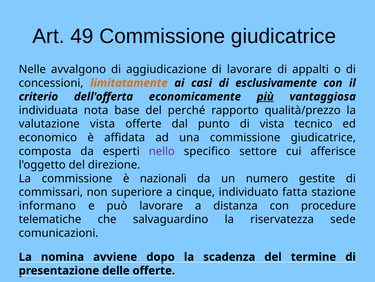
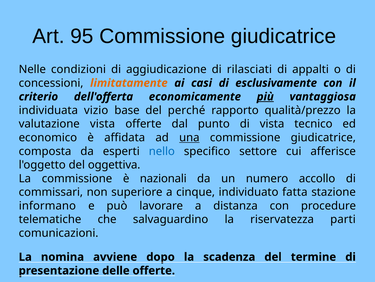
49: 49 -> 95
avvalgono: avvalgono -> condizioni
di lavorare: lavorare -> rilasciati
nota: nota -> vizio
una underline: none -> present
nello colour: purple -> blue
direzione: direzione -> oggettiva
gestite: gestite -> accollo
sede: sede -> parti
